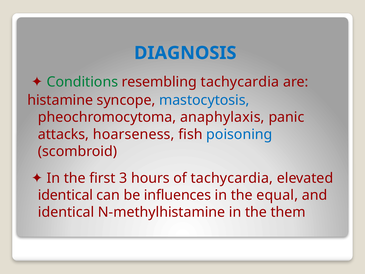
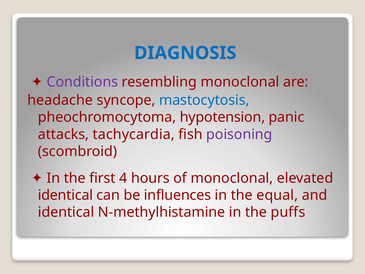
Conditions colour: green -> purple
resembling tachycardia: tachycardia -> monoclonal
histamine: histamine -> headache
anaphylaxis: anaphylaxis -> hypotension
hoarseness: hoarseness -> tachycardia
poisoning colour: blue -> purple
3: 3 -> 4
of tachycardia: tachycardia -> monoclonal
them: them -> puffs
